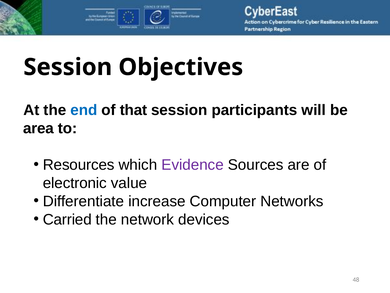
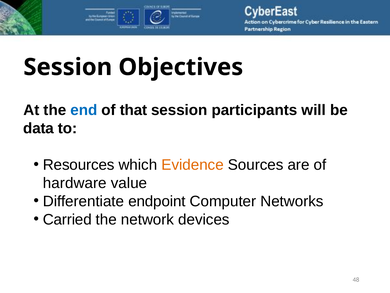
area: area -> data
Evidence colour: purple -> orange
electronic: electronic -> hardware
increase: increase -> endpoint
